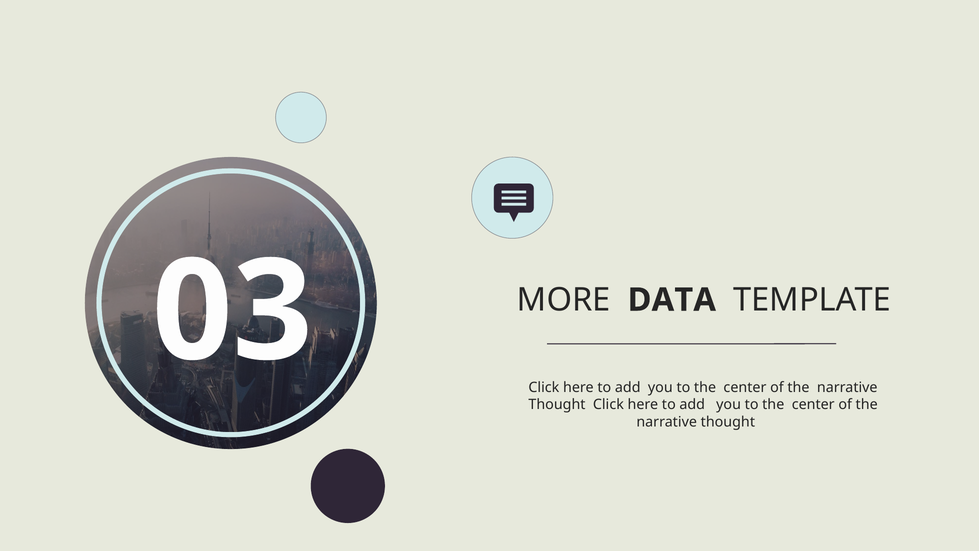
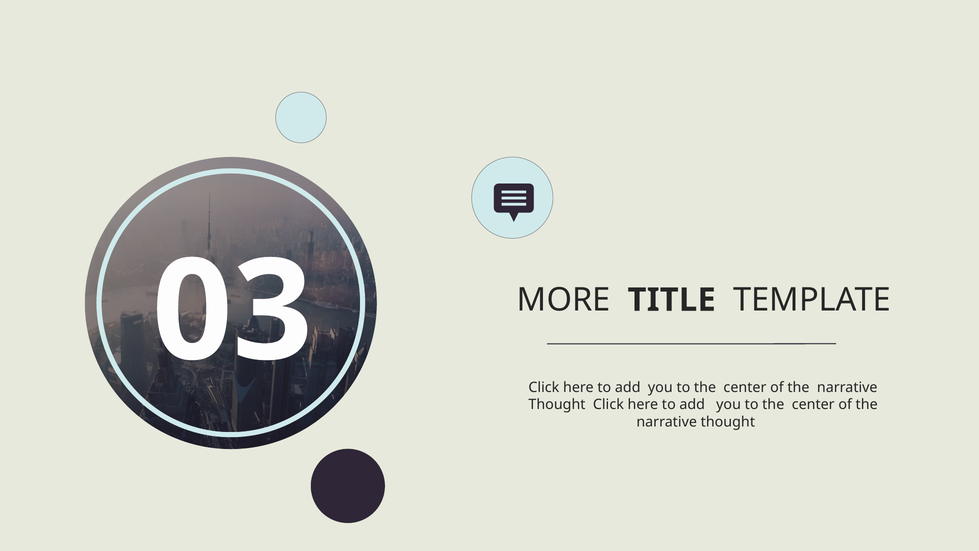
DATA: DATA -> TITLE
